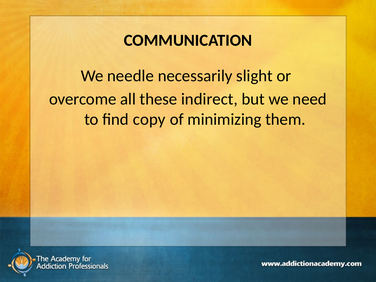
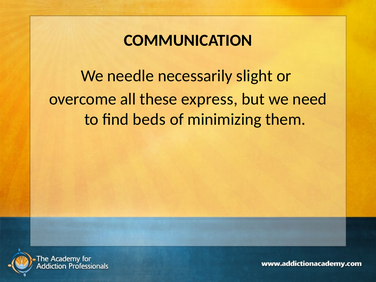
indirect: indirect -> express
copy: copy -> beds
